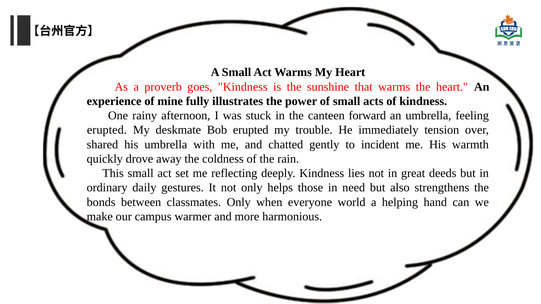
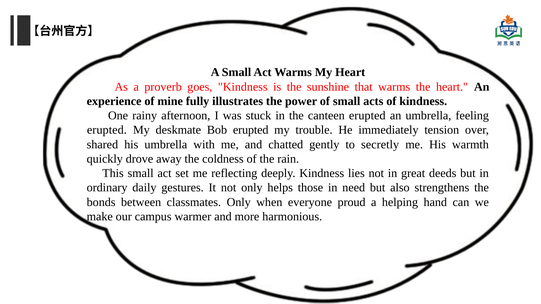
canteen forward: forward -> erupted
incident: incident -> secretly
world: world -> proud
